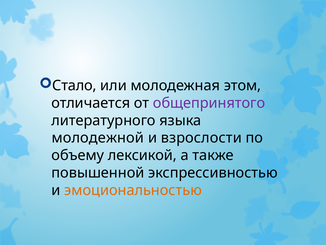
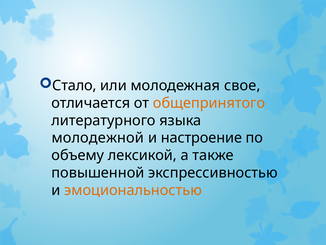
этом: этом -> свое
общепринятого colour: purple -> orange
взрослости: взрослости -> настроение
